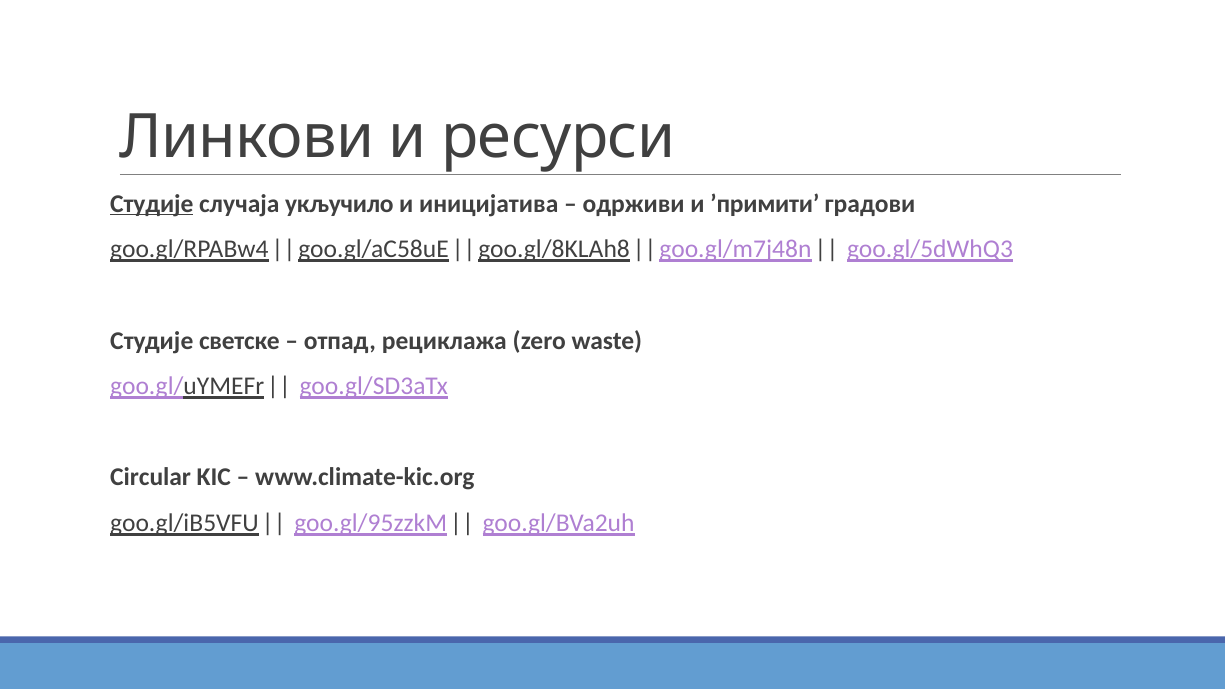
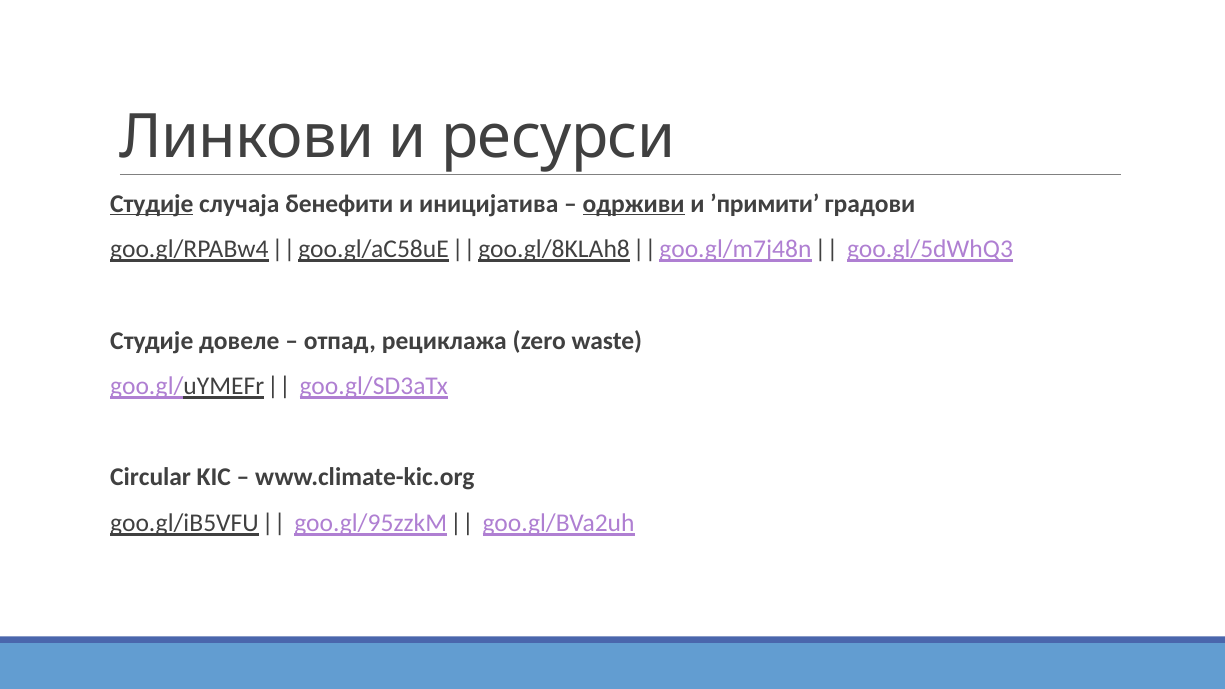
укључило: укључило -> бенефити
одрживи underline: none -> present
светске: светске -> довеле
